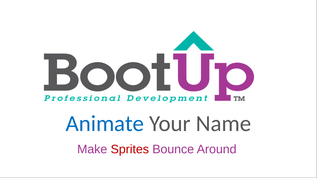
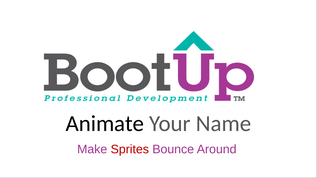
Animate colour: blue -> black
